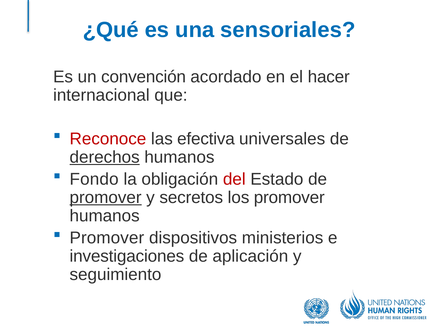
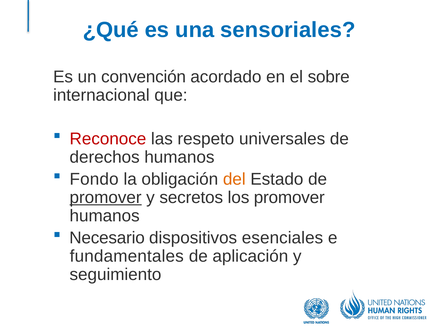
hacer: hacer -> sobre
efectiva: efectiva -> respeto
derechos underline: present -> none
del colour: red -> orange
Promover at (107, 238): Promover -> Necesario
ministerios: ministerios -> esenciales
investigaciones: investigaciones -> fundamentales
